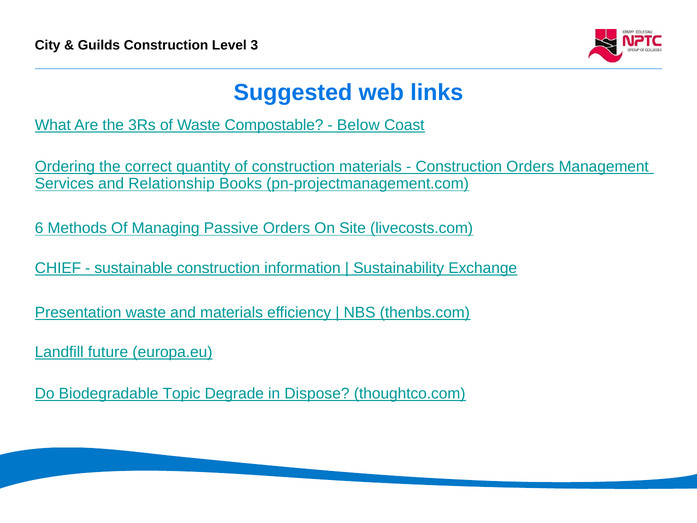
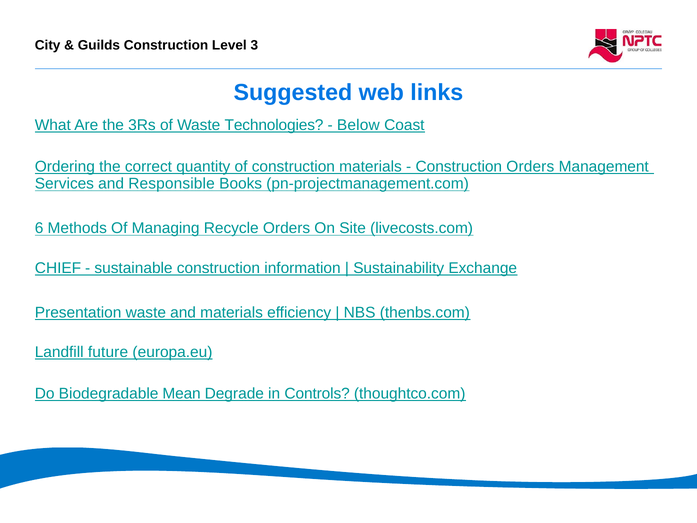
Compostable: Compostable -> Technologies
Relationship: Relationship -> Responsible
Passive: Passive -> Recycle
Topic: Topic -> Mean
Dispose: Dispose -> Controls
